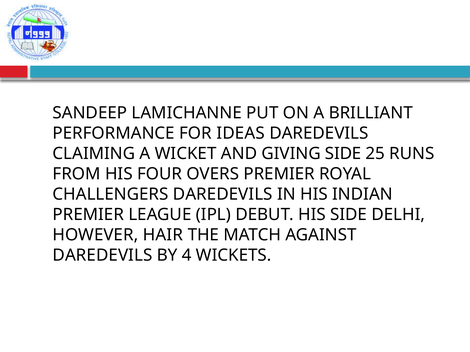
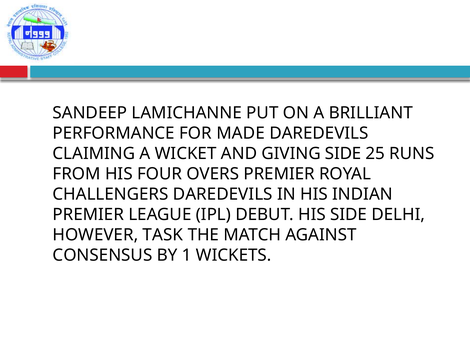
IDEAS: IDEAS -> MADE
HAIR: HAIR -> TASK
DAREDEVILS at (102, 256): DAREDEVILS -> CONSENSUS
4: 4 -> 1
